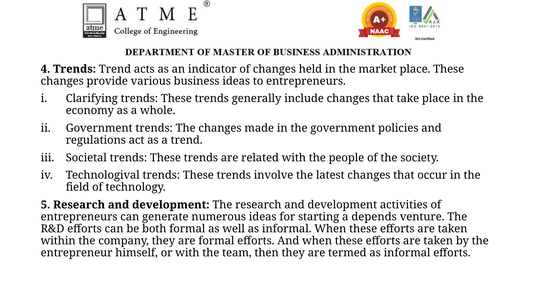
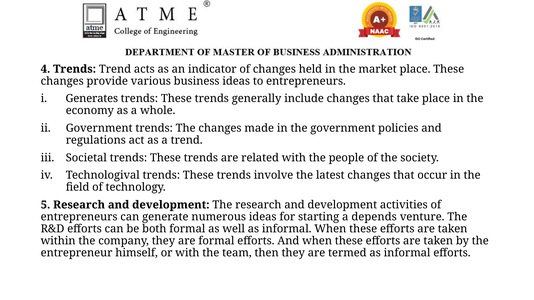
Clarifying: Clarifying -> Generates
